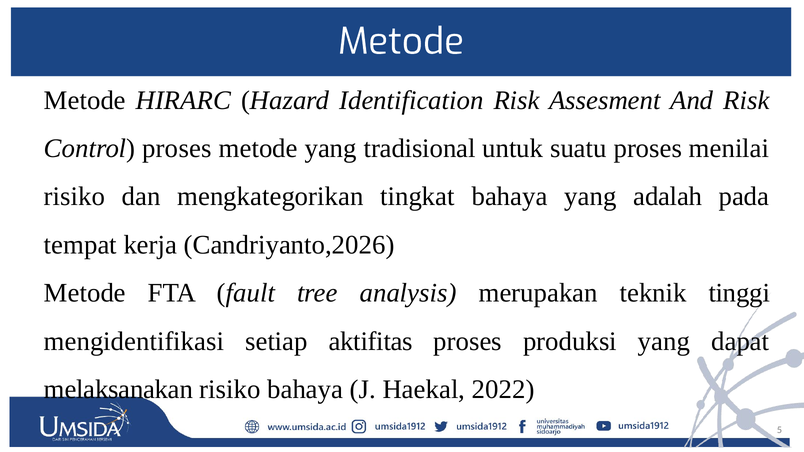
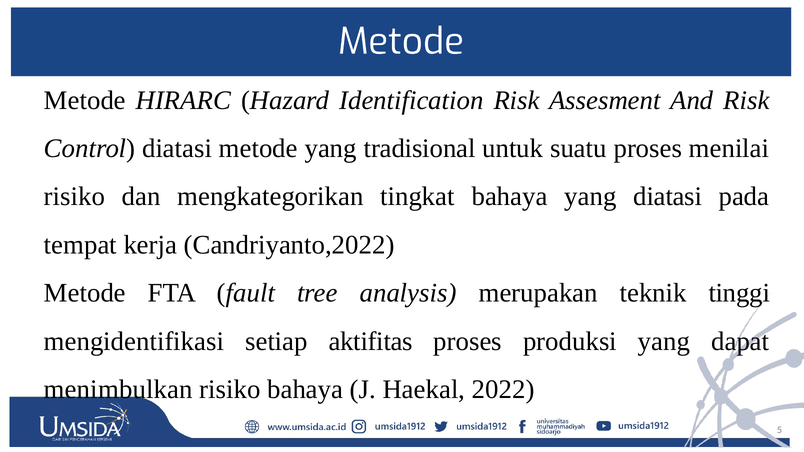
Control proses: proses -> diatasi
yang adalah: adalah -> diatasi
Candriyanto,2026: Candriyanto,2026 -> Candriyanto,2022
melaksanakan: melaksanakan -> menimbulkan
